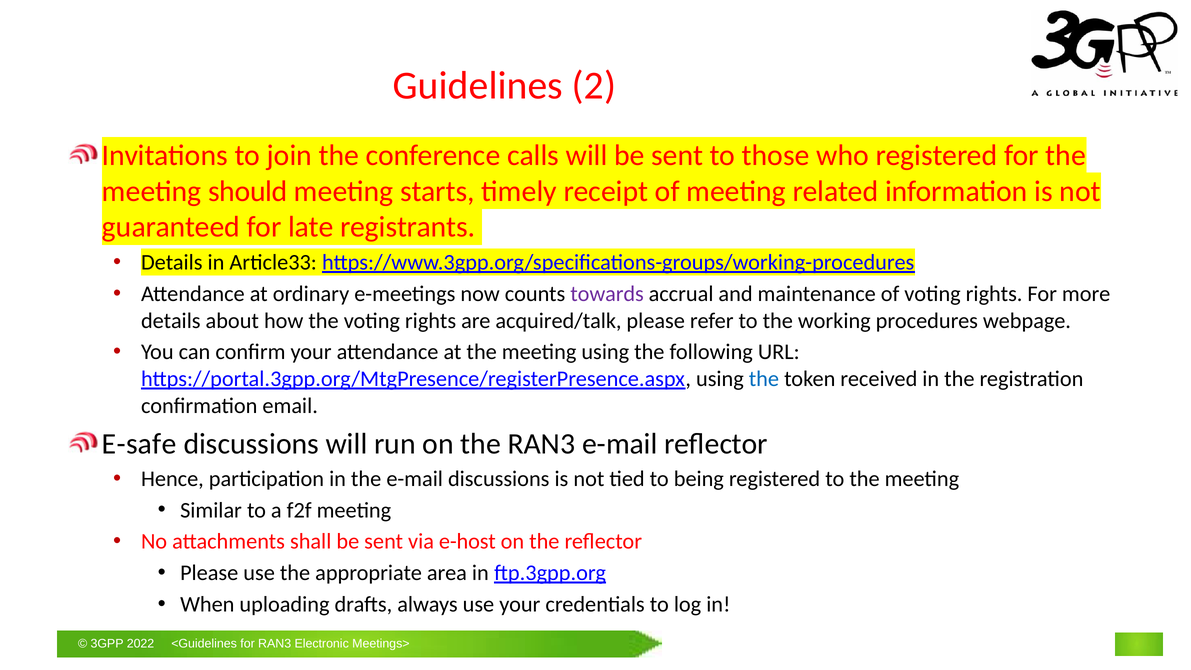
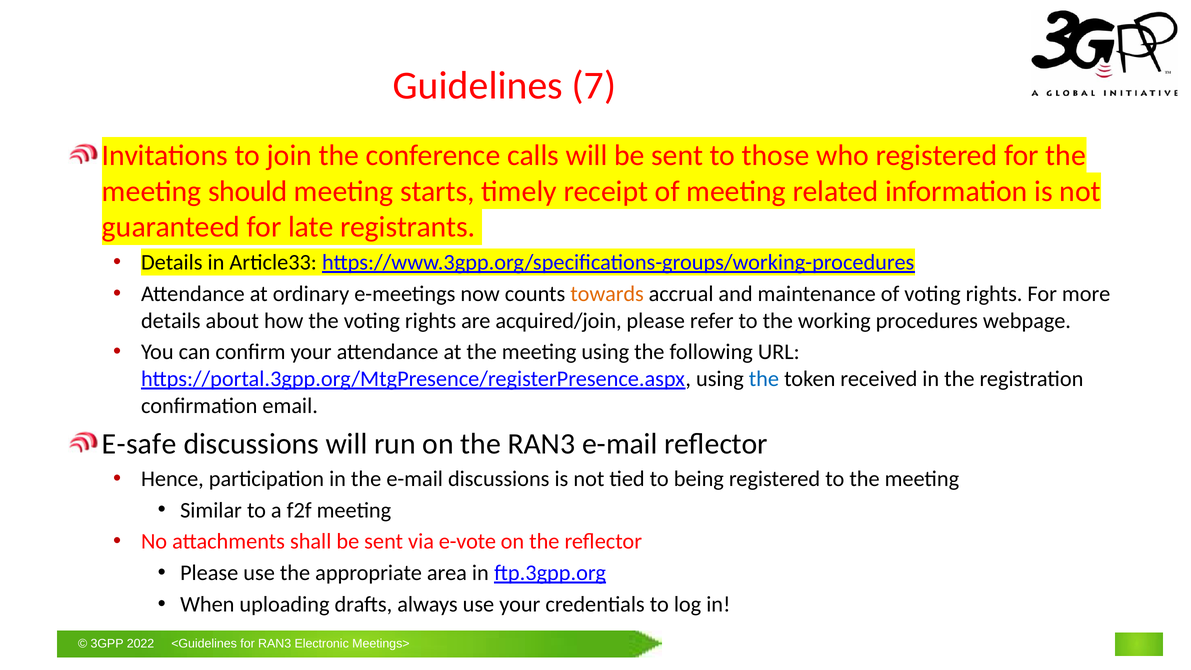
Guidelines 2: 2 -> 7
towards colour: purple -> orange
acquired/talk: acquired/talk -> acquired/join
e-host: e-host -> e-vote
